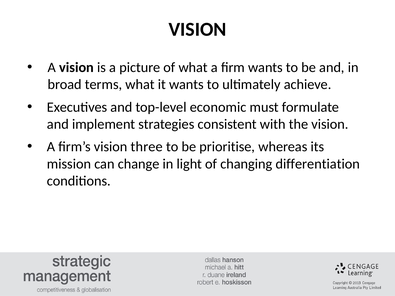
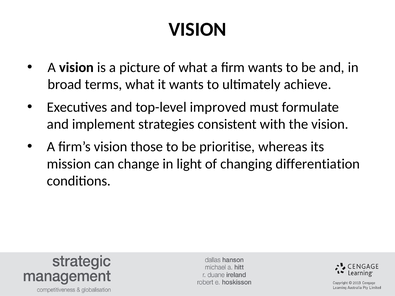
economic: economic -> improved
three: three -> those
